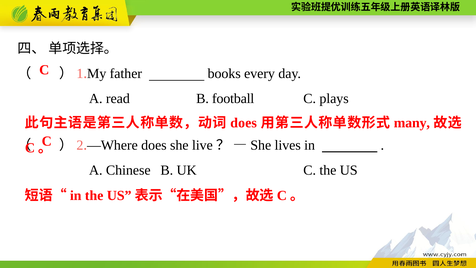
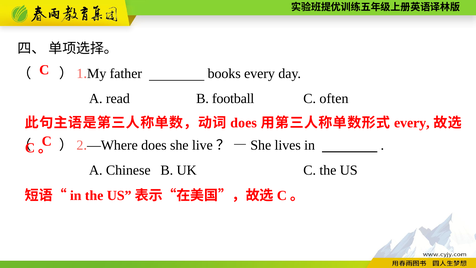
plays: plays -> often
many at (412, 123): many -> every
